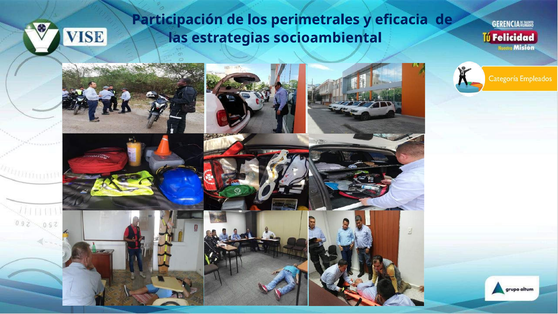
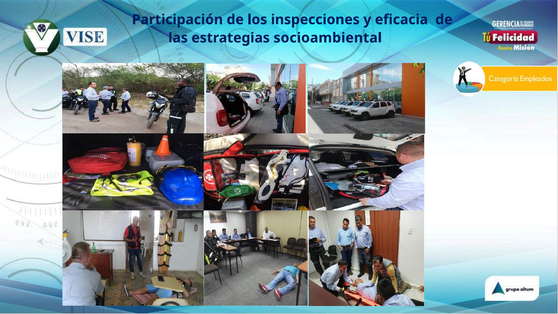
perimetrales: perimetrales -> inspecciones
